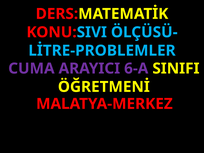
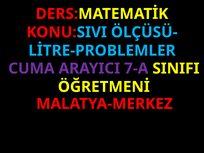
6-A: 6-A -> 7-A
